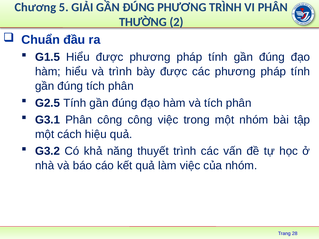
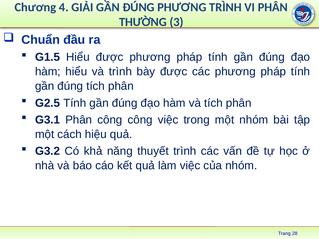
5: 5 -> 4
2: 2 -> 3
